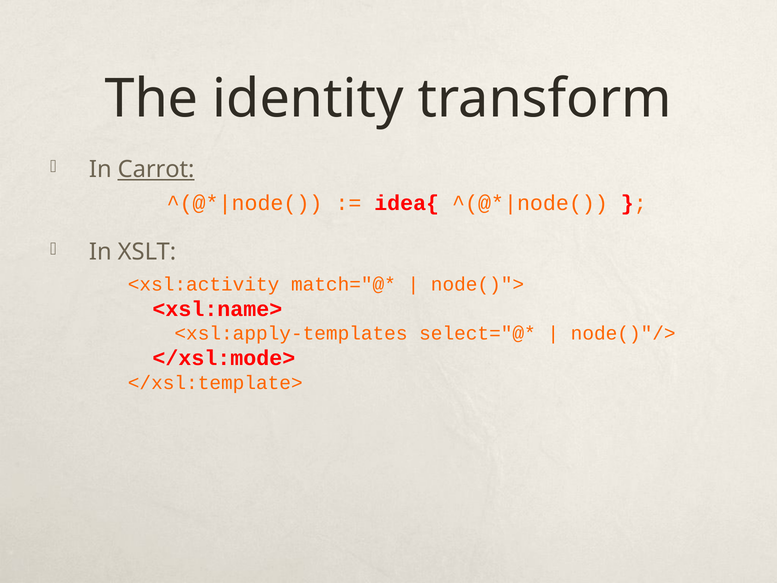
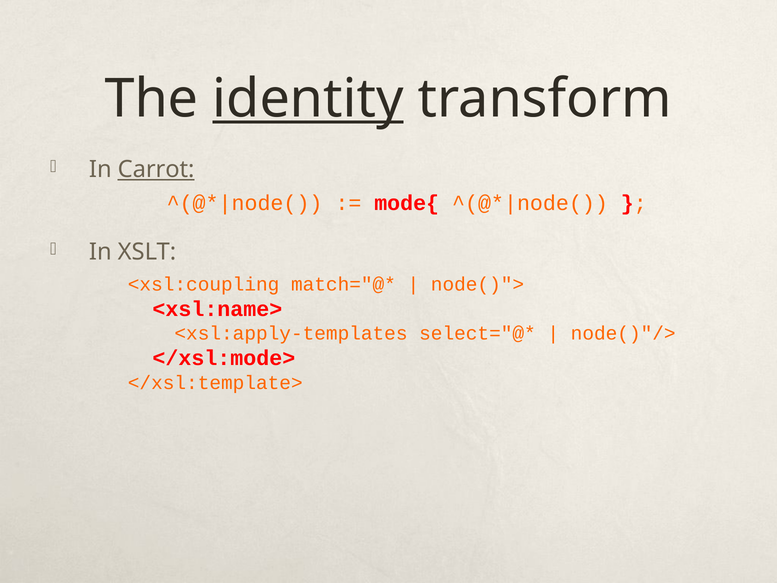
identity underline: none -> present
idea{: idea{ -> mode{
<xsl:activity: <xsl:activity -> <xsl:coupling
